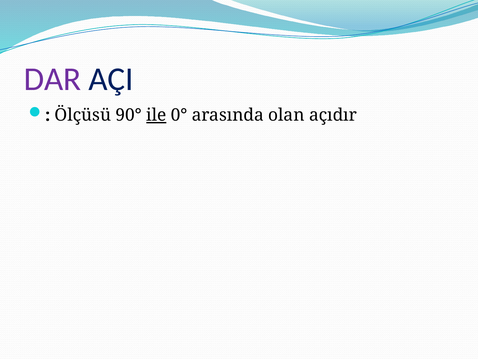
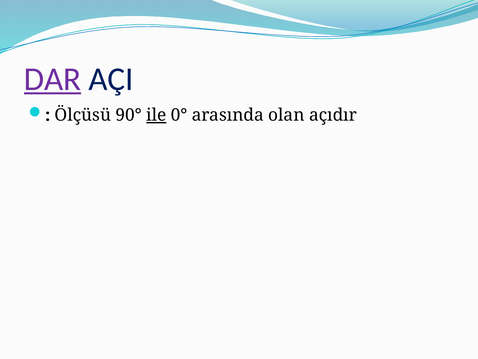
DAR underline: none -> present
